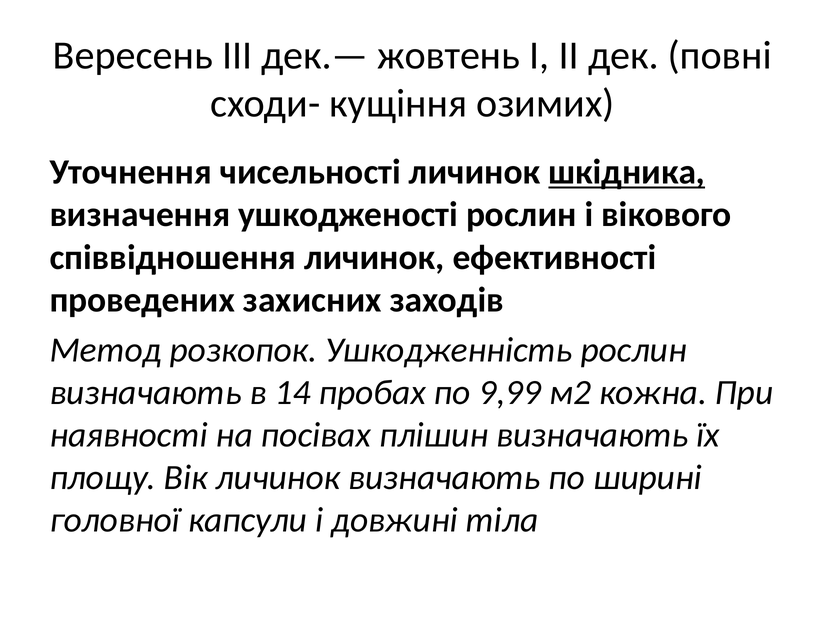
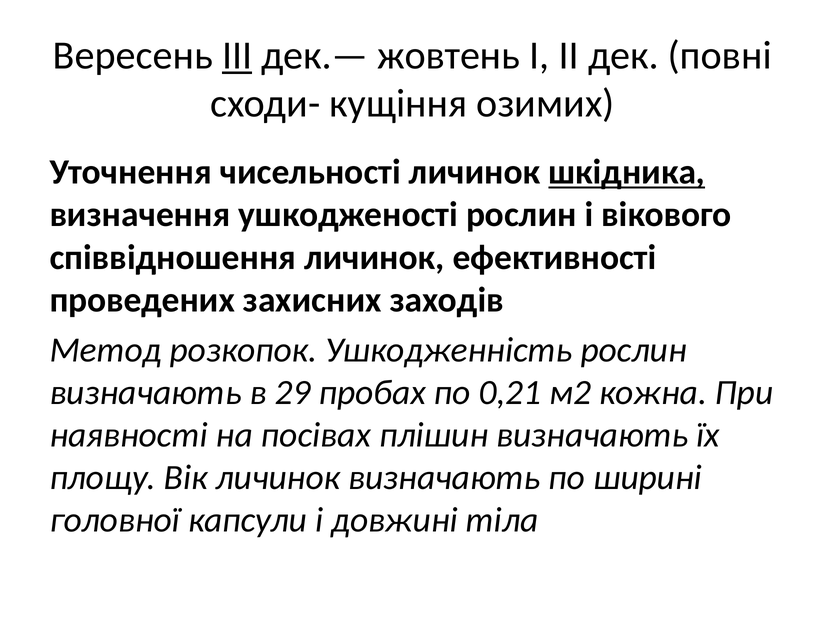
III underline: none -> present
14: 14 -> 29
9,99: 9,99 -> 0,21
